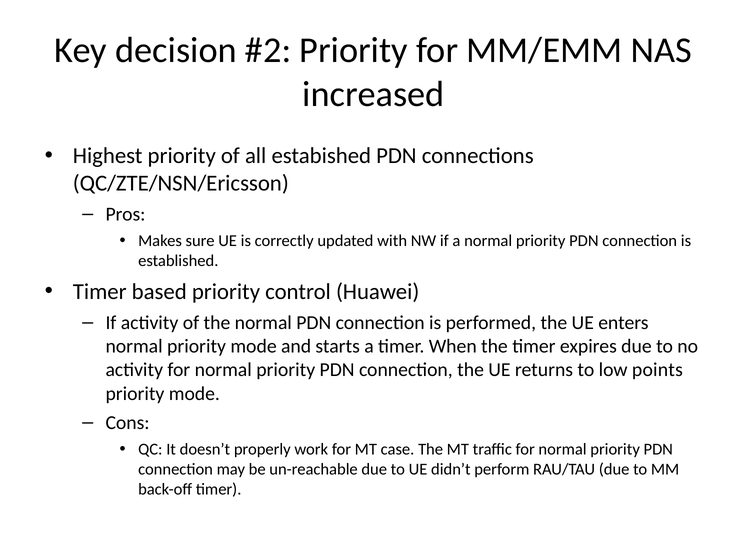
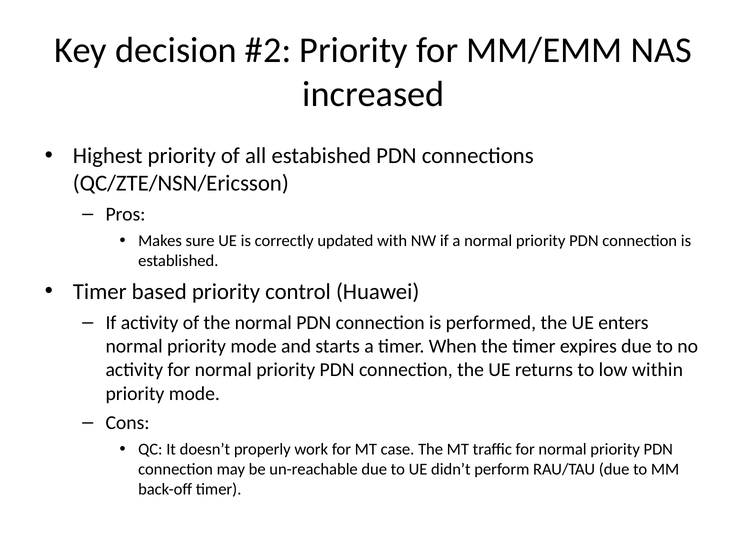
points: points -> within
